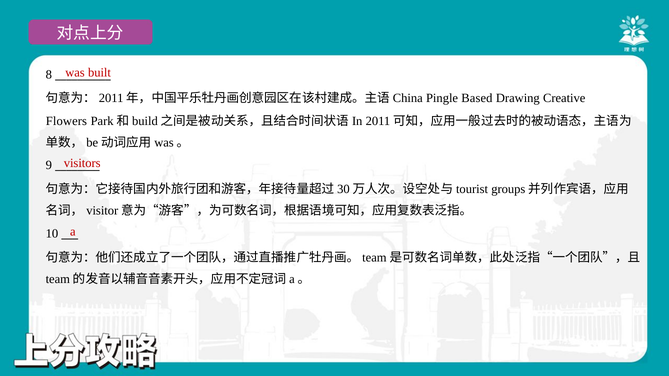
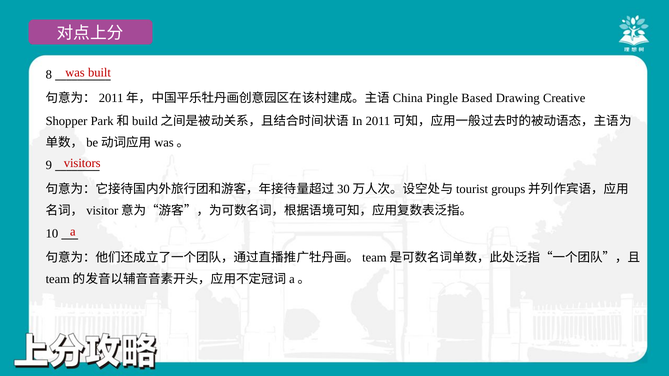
Flowers: Flowers -> Shopper
